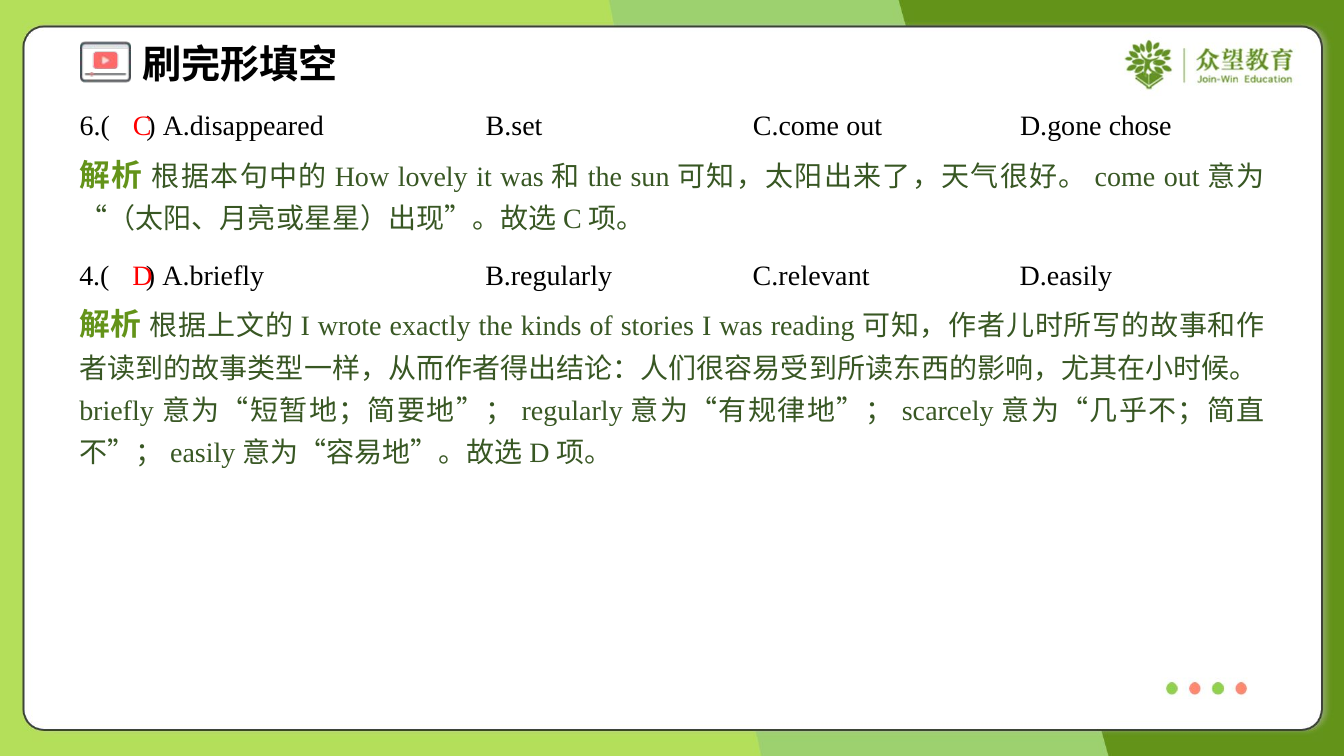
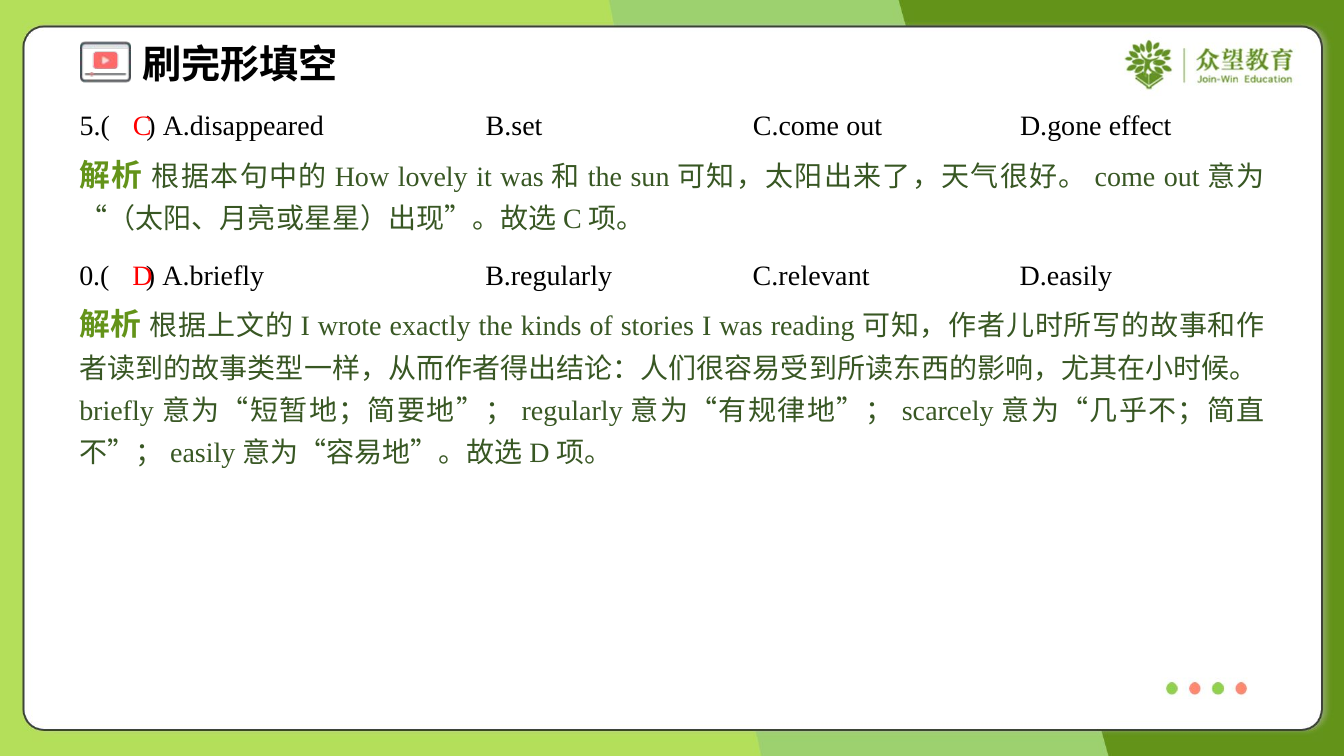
6.(: 6.( -> 5.(
chose: chose -> effect
4.(: 4.( -> 0.(
